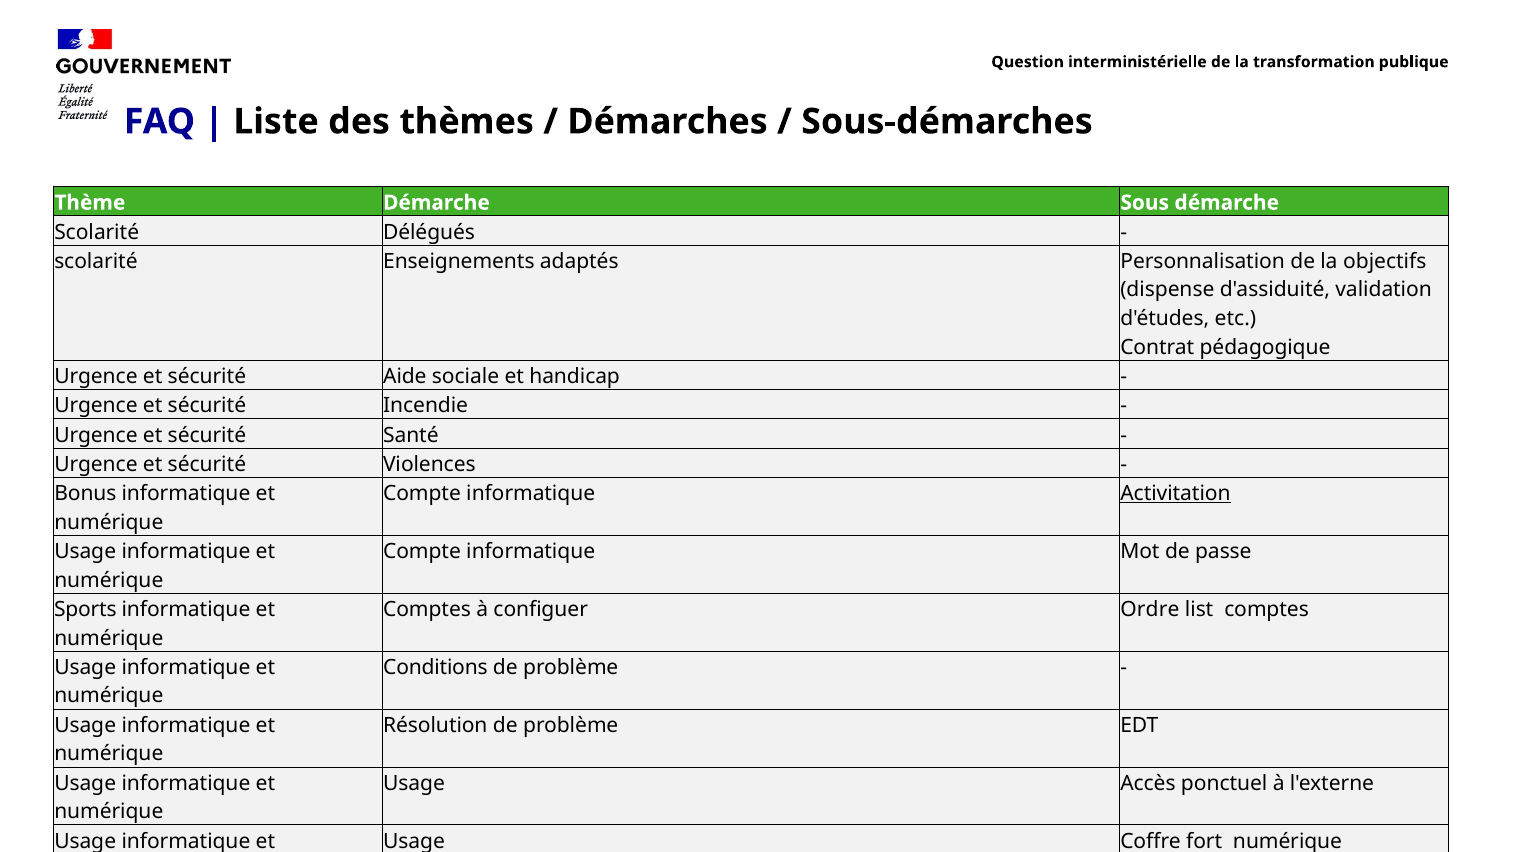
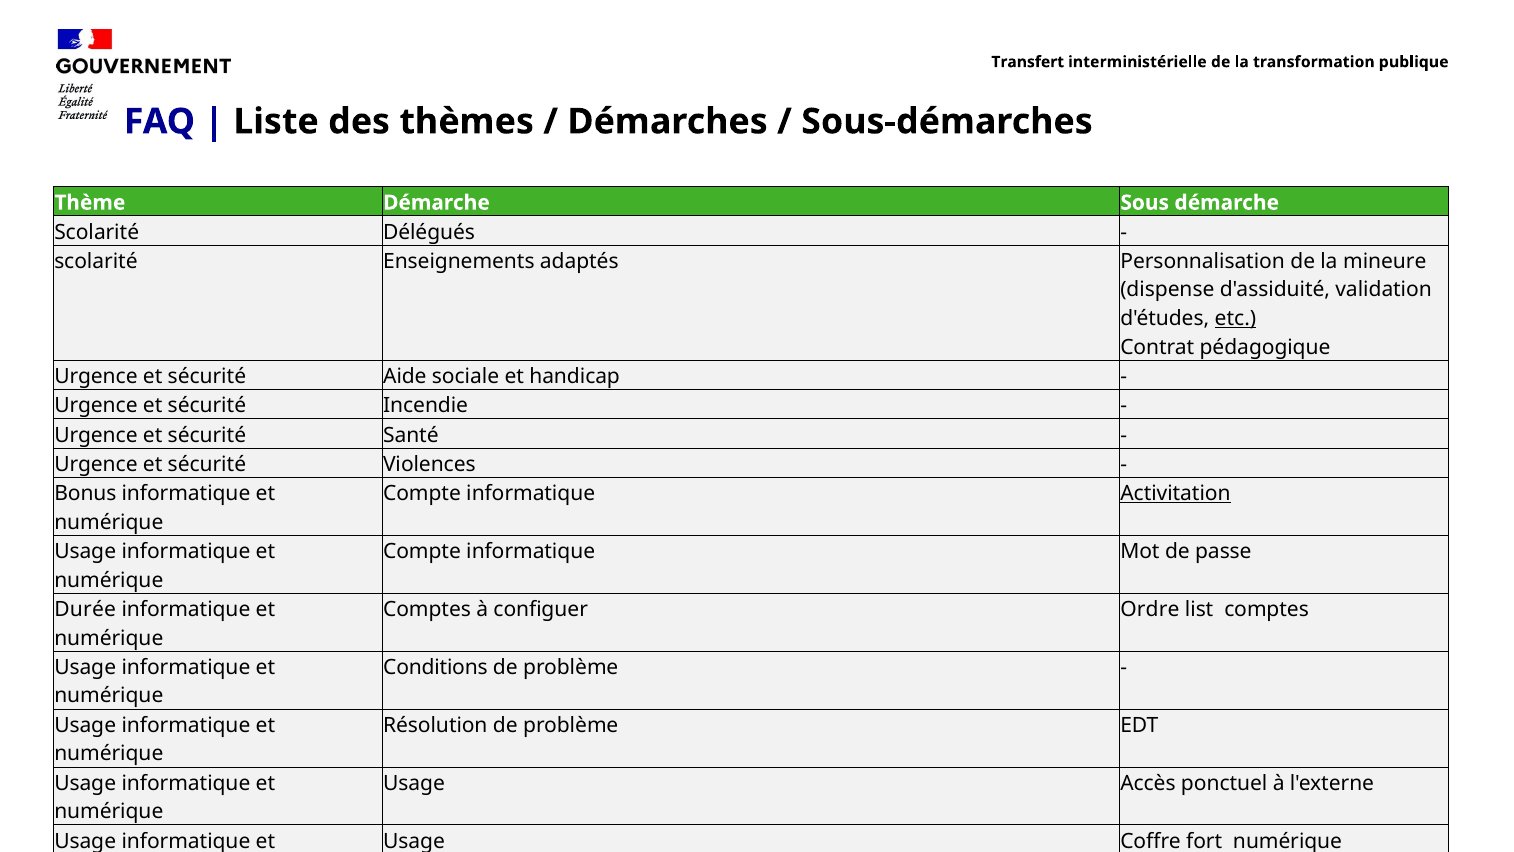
Question: Question -> Transfert
objectifs: objectifs -> mineure
etc underline: none -> present
Sports: Sports -> Durée
